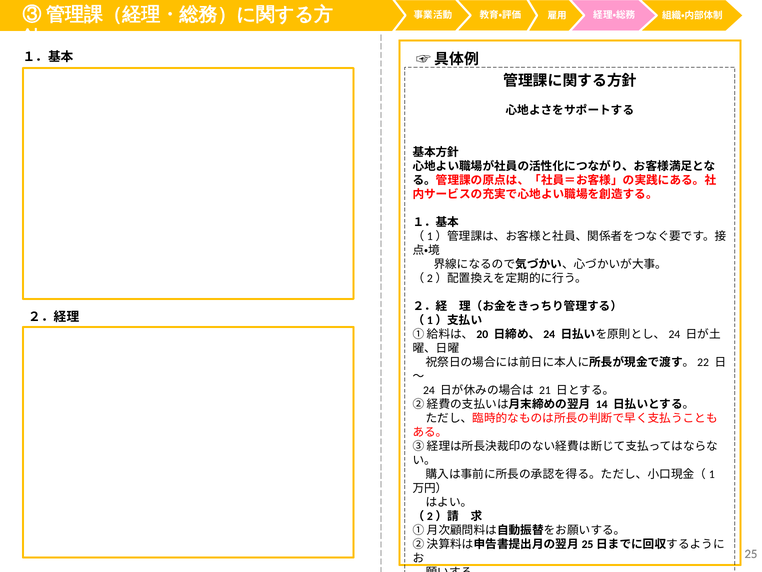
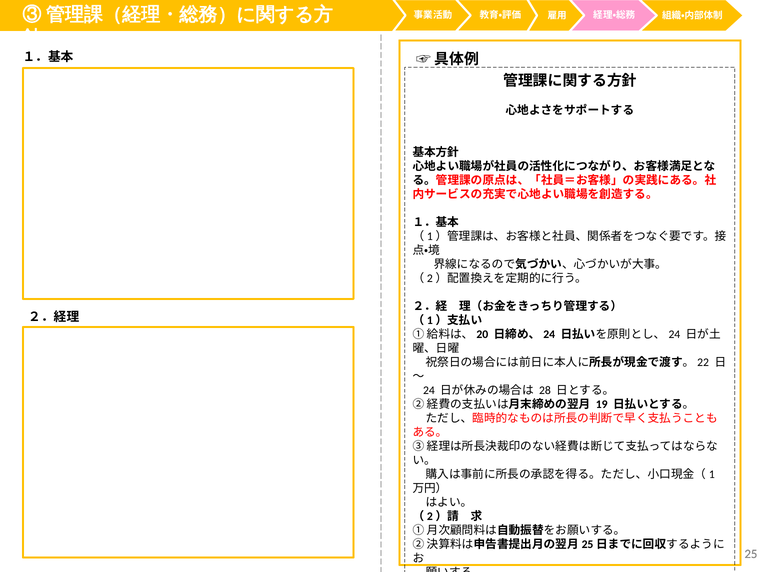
21: 21 -> 28
14: 14 -> 19
